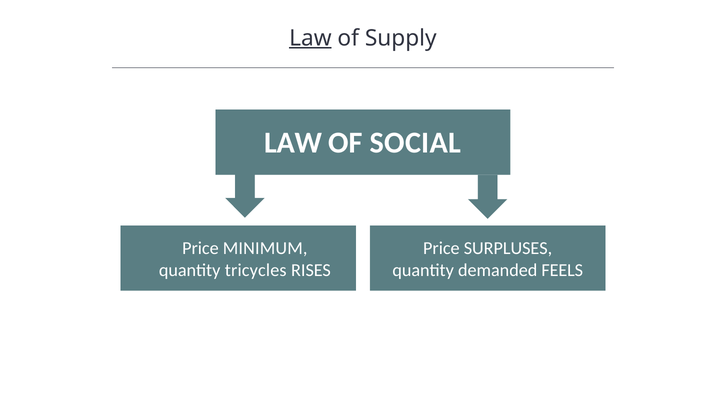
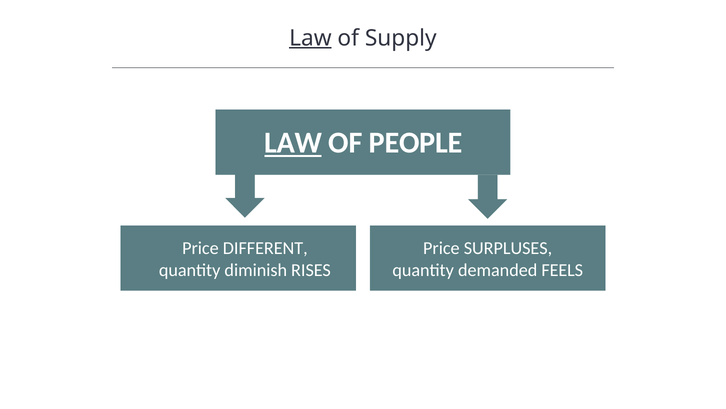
LAW at (293, 143) underline: none -> present
SOCIAL: SOCIAL -> PEOPLE
MINIMUM: MINIMUM -> DIFFERENT
tricycles: tricycles -> diminish
